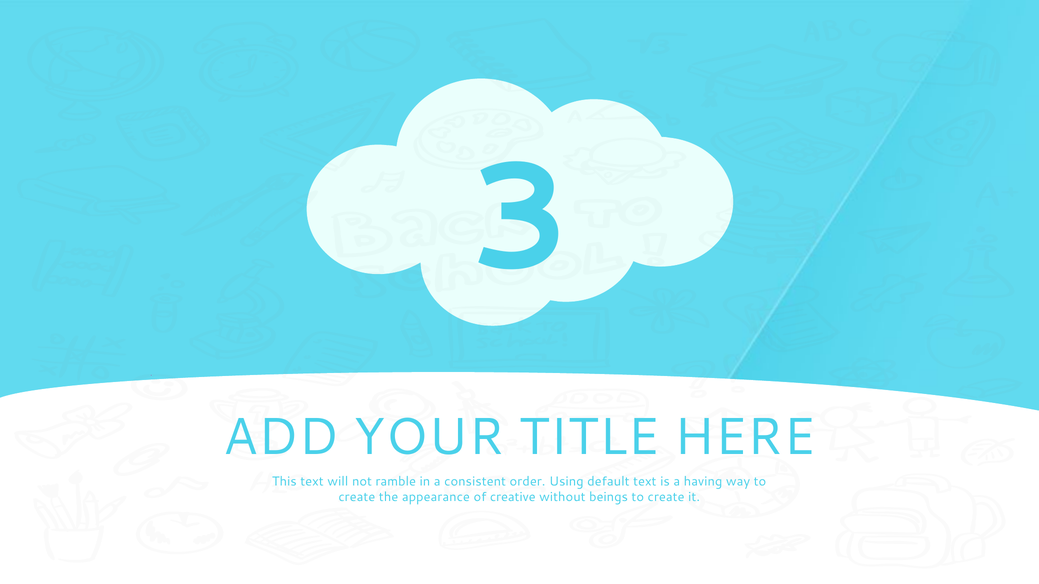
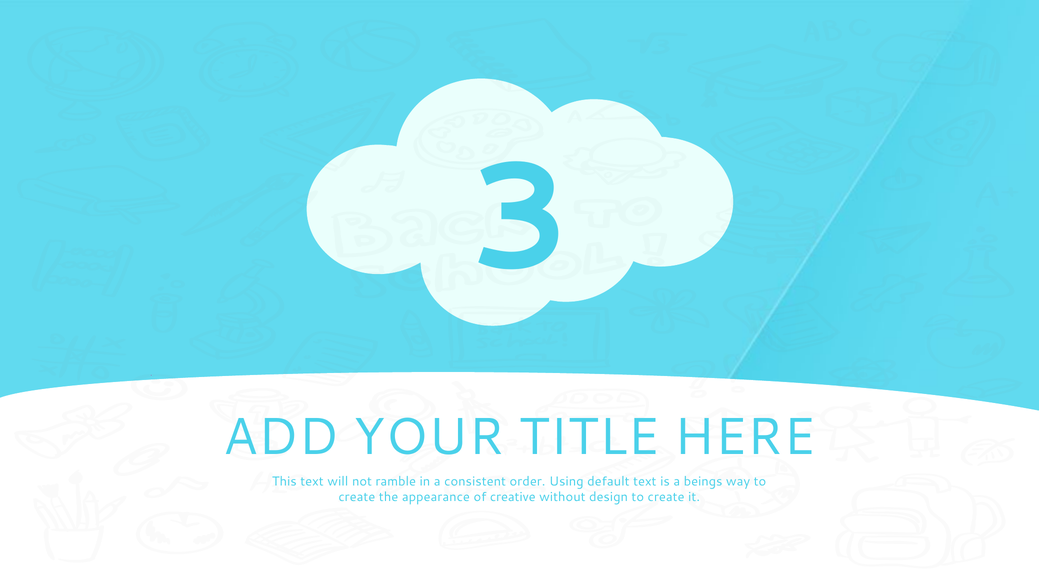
having: having -> beings
beings: beings -> design
